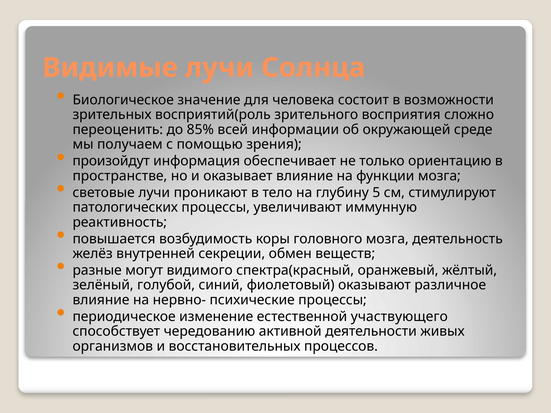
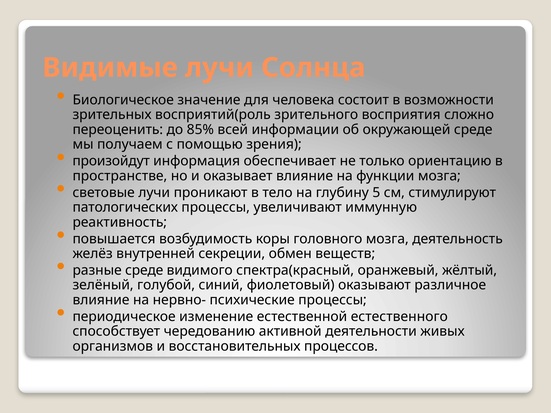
разные могут: могут -> среде
участвующего: участвующего -> естественного
